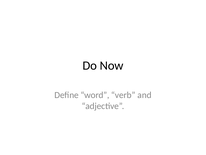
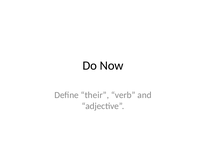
word: word -> their
